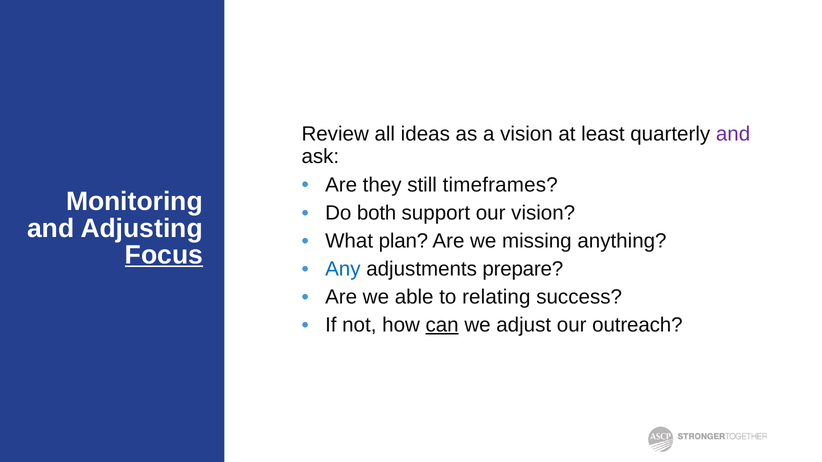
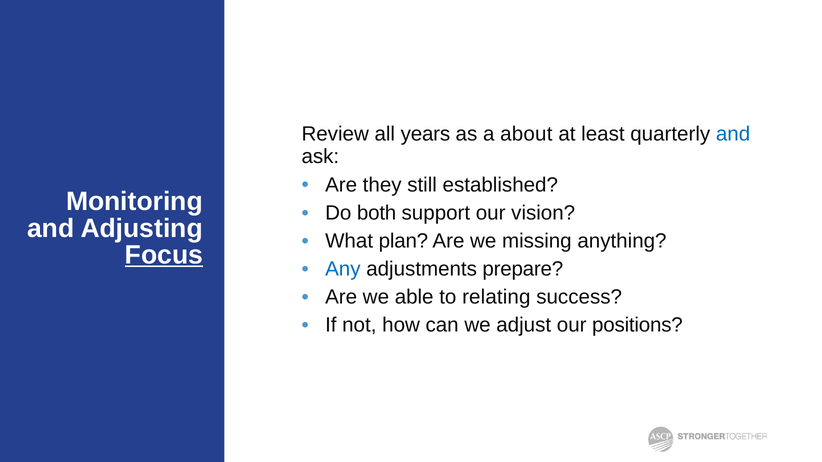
ideas: ideas -> years
a vision: vision -> about
and at (733, 134) colour: purple -> blue
timeframes: timeframes -> established
can underline: present -> none
outreach: outreach -> positions
